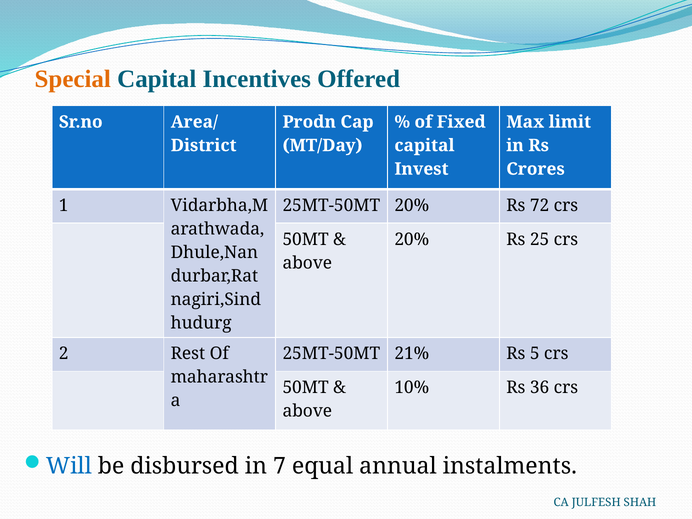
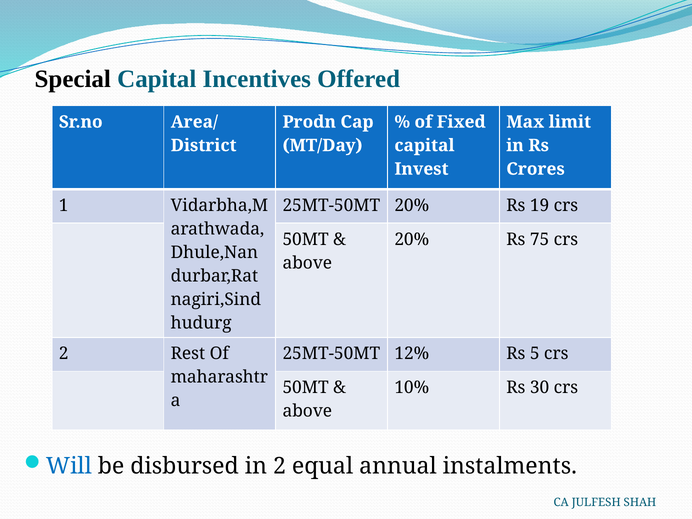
Special colour: orange -> black
72: 72 -> 19
25: 25 -> 75
21%: 21% -> 12%
36: 36 -> 30
in 7: 7 -> 2
